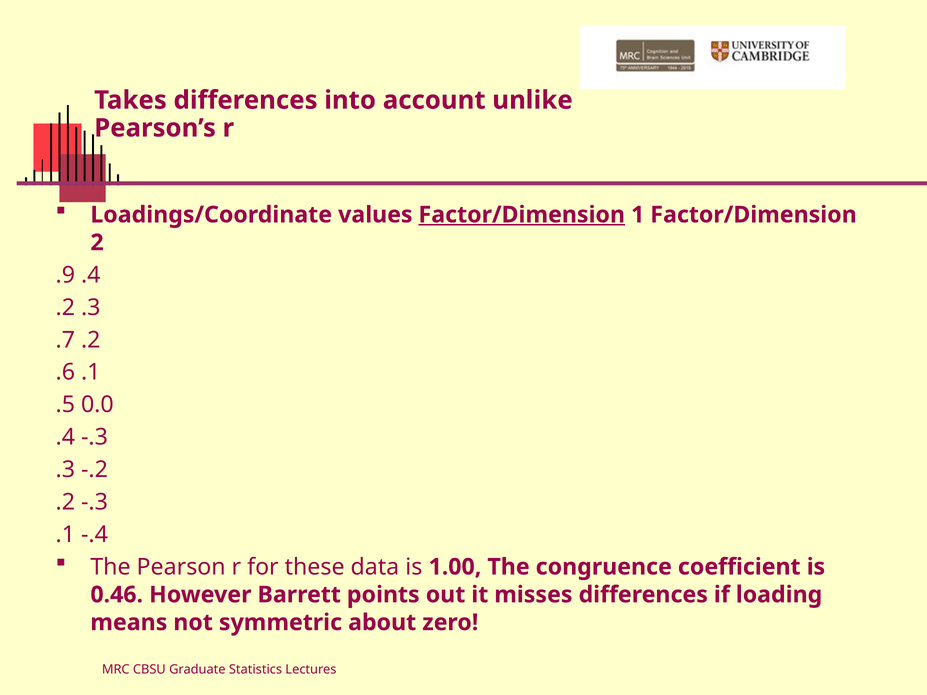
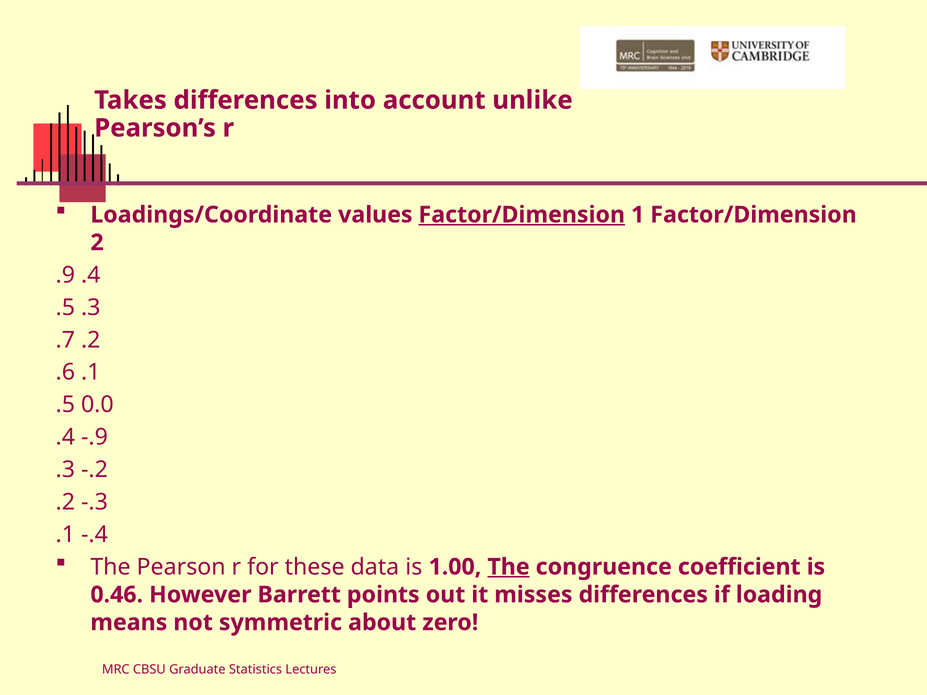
.2 at (65, 308): .2 -> .5
.4 -.3: -.3 -> -.9
The at (509, 567) underline: none -> present
